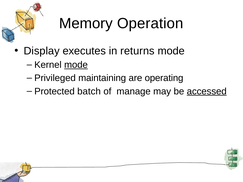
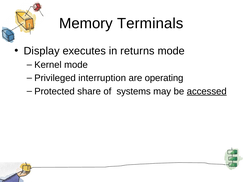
Operation: Operation -> Terminals
mode at (76, 65) underline: present -> none
maintaining: maintaining -> interruption
batch: batch -> share
manage: manage -> systems
